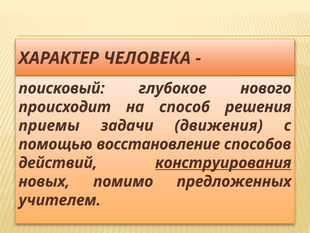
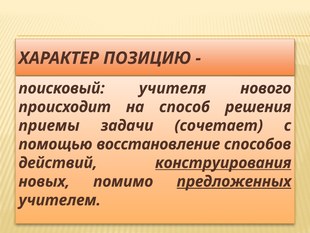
ЧЕЛОВЕКА: ЧЕЛОВЕКА -> ПОЗИЦИЮ
глубокое: глубокое -> учителя
движения: движения -> сочетает
предложенных underline: none -> present
